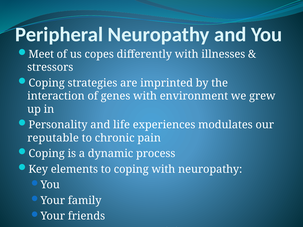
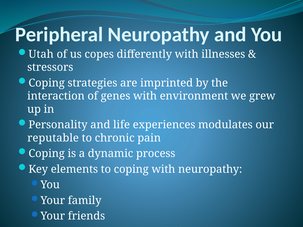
Meet: Meet -> Utah
